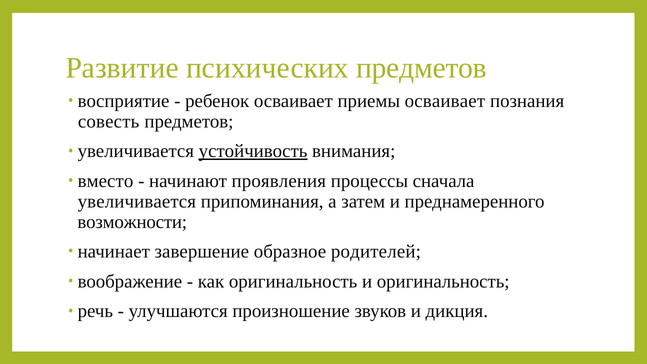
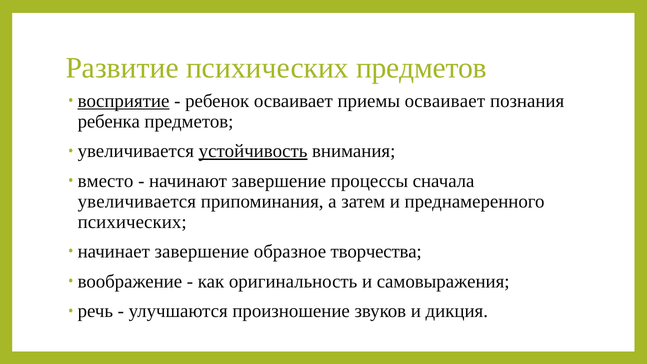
восприятие underline: none -> present
совесть: совесть -> ребенка
начинают проявления: проявления -> завершение
возможности at (132, 222): возможности -> психических
родителей: родителей -> творчества
и оригинальность: оригинальность -> самовыражения
